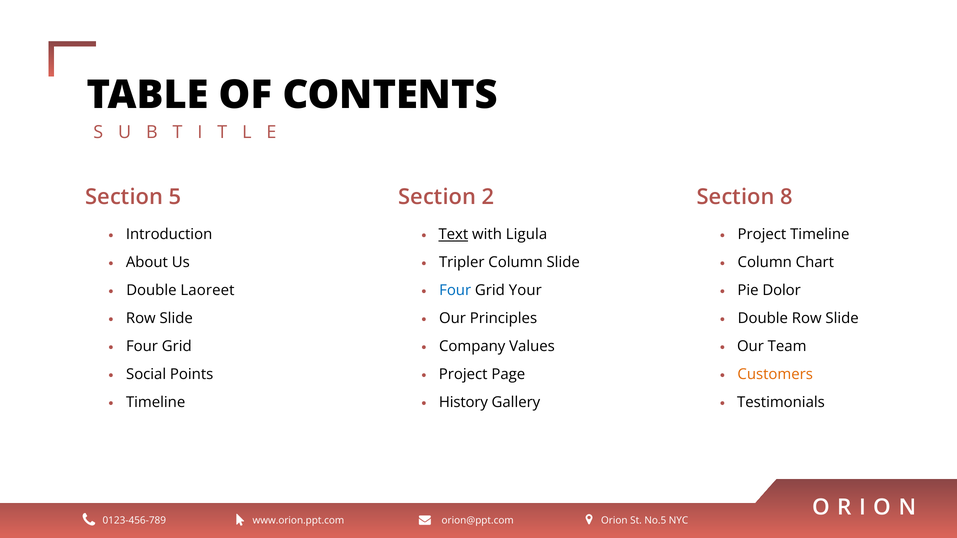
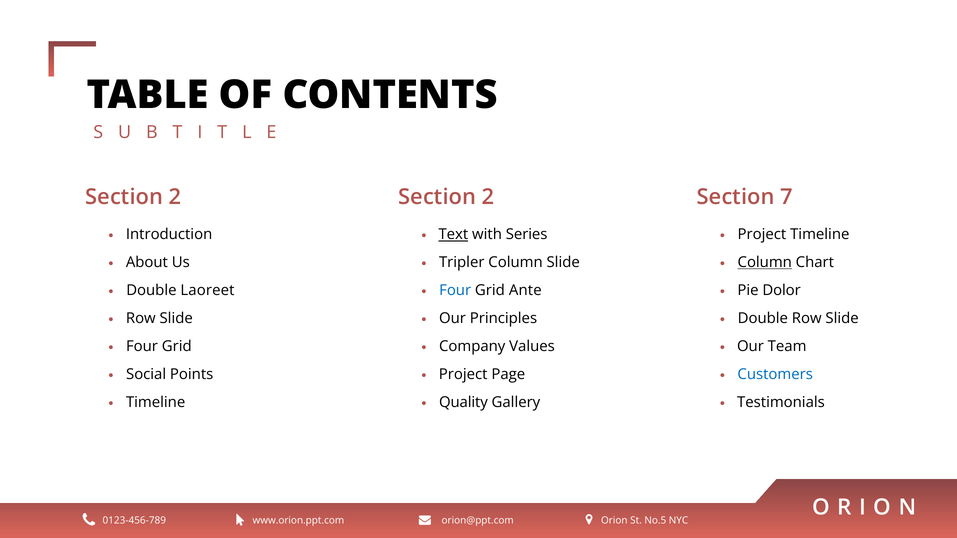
5 at (175, 197): 5 -> 2
8: 8 -> 7
Ligula: Ligula -> Series
Column at (765, 263) underline: none -> present
Your: Your -> Ante
Customers colour: orange -> blue
History: History -> Quality
